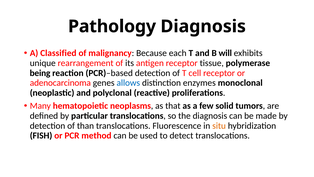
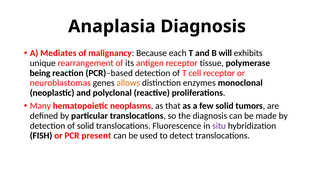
Pathology: Pathology -> Anaplasia
Classified: Classified -> Mediates
adenocarcinoma: adenocarcinoma -> neuroblastomas
allows colour: blue -> orange
of than: than -> solid
situ colour: orange -> purple
method: method -> present
